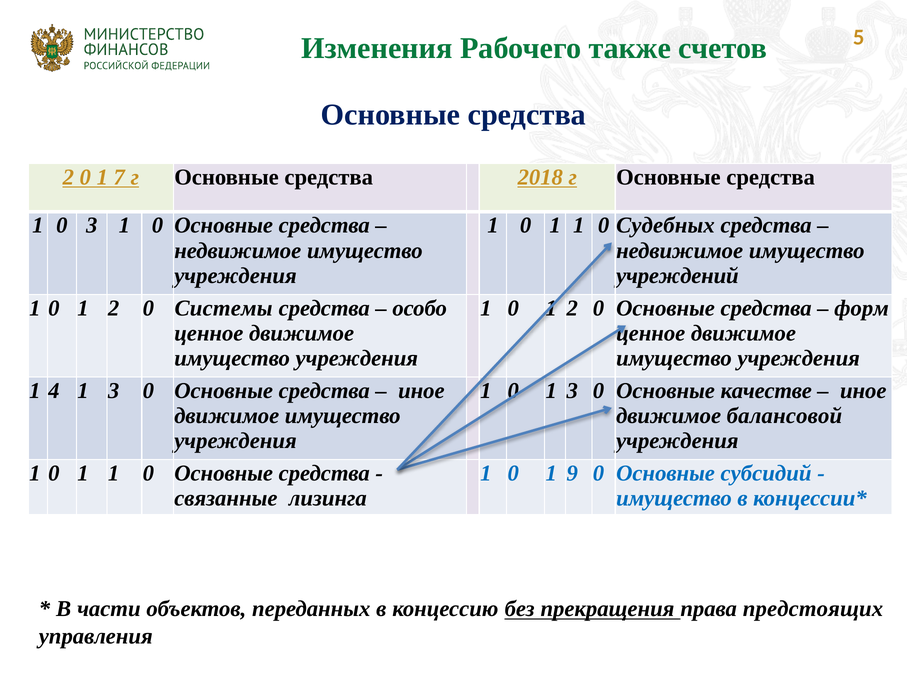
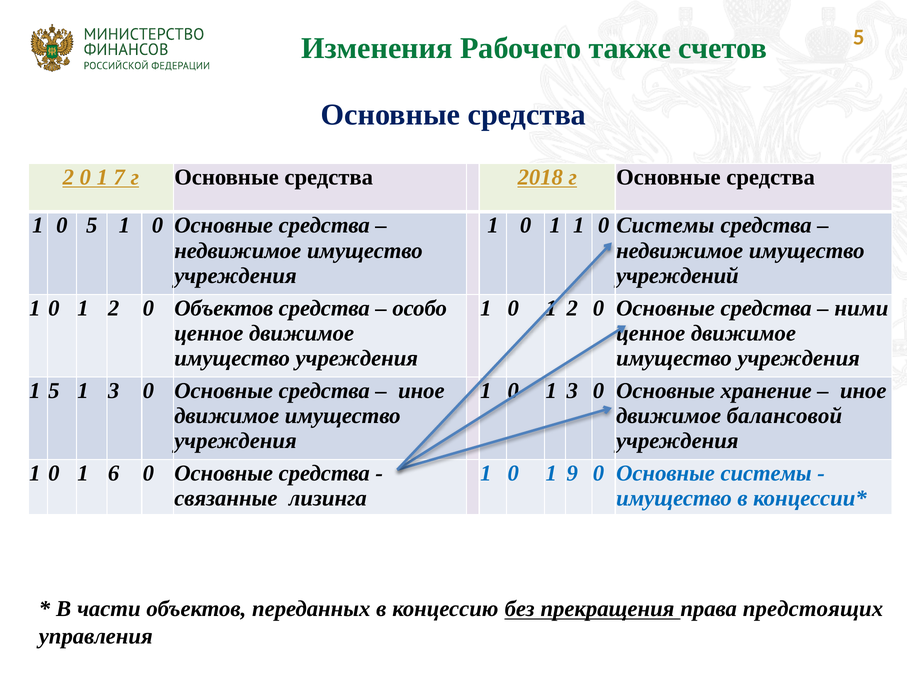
0 3: 3 -> 5
0 Судебных: Судебных -> Системы
0 Системы: Системы -> Объектов
форм: форм -> ними
1 4: 4 -> 5
качестве: качестве -> хранение
1 at (114, 473): 1 -> 6
Основные субсидий: субсидий -> системы
